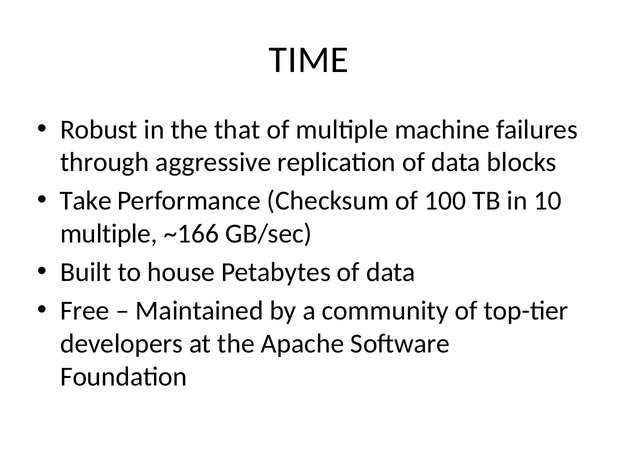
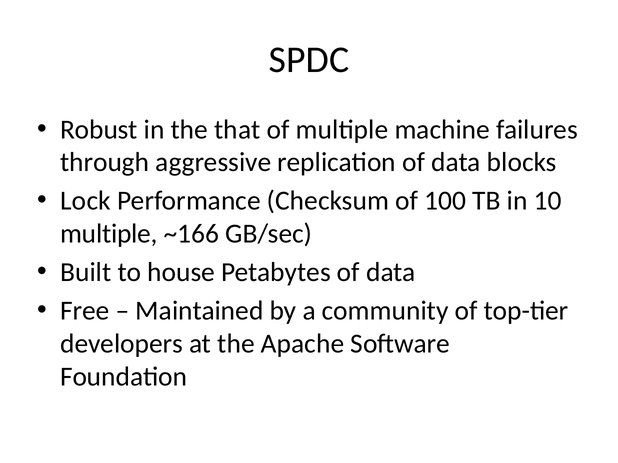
TIME: TIME -> SPDC
Take: Take -> Lock
